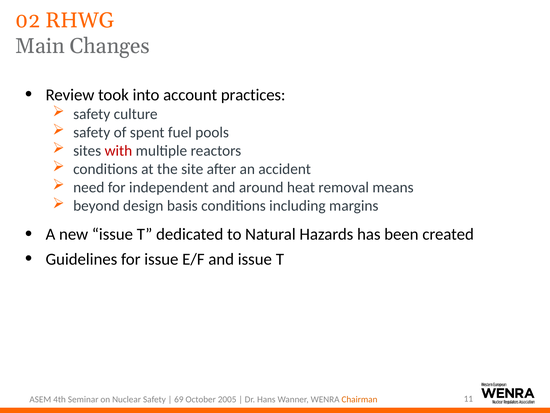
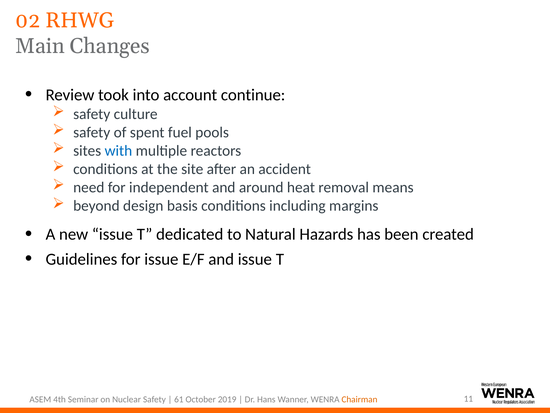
practices: practices -> continue
with colour: red -> blue
69: 69 -> 61
2005: 2005 -> 2019
